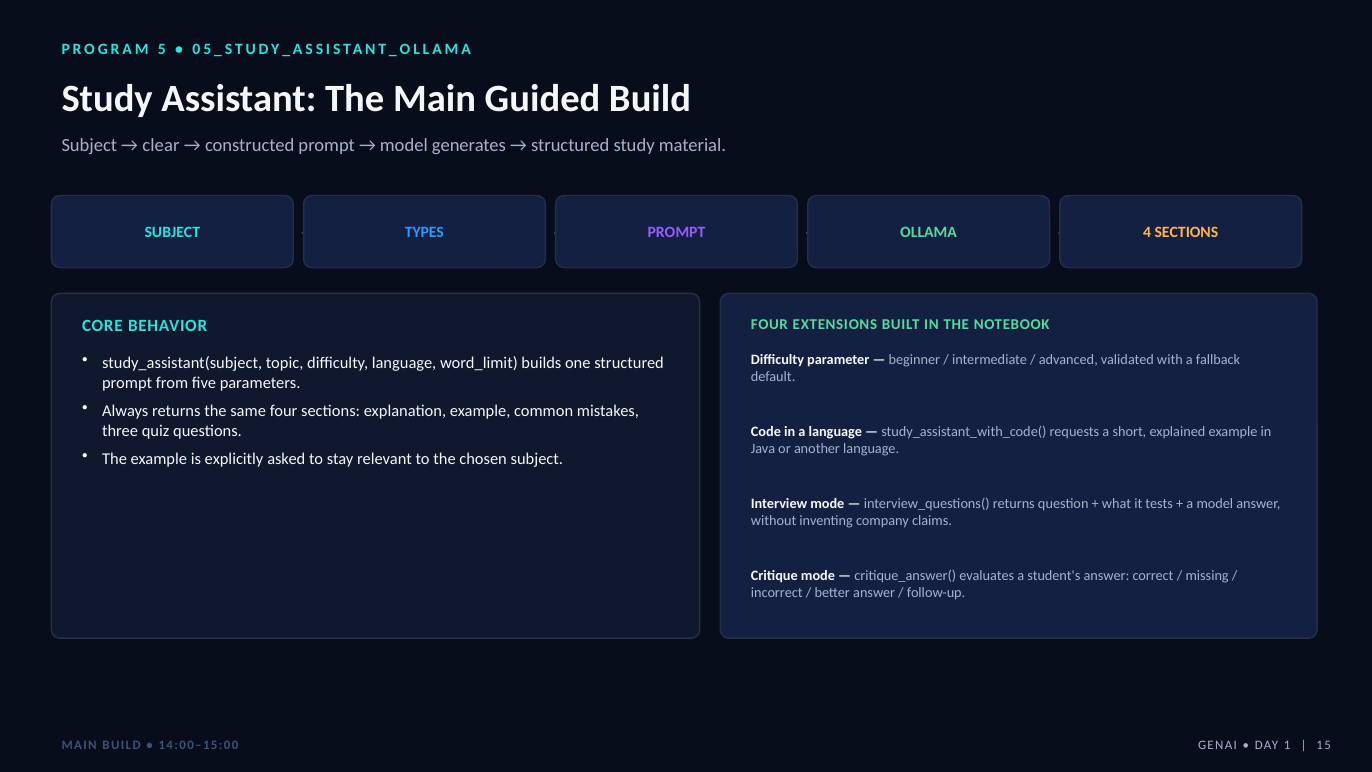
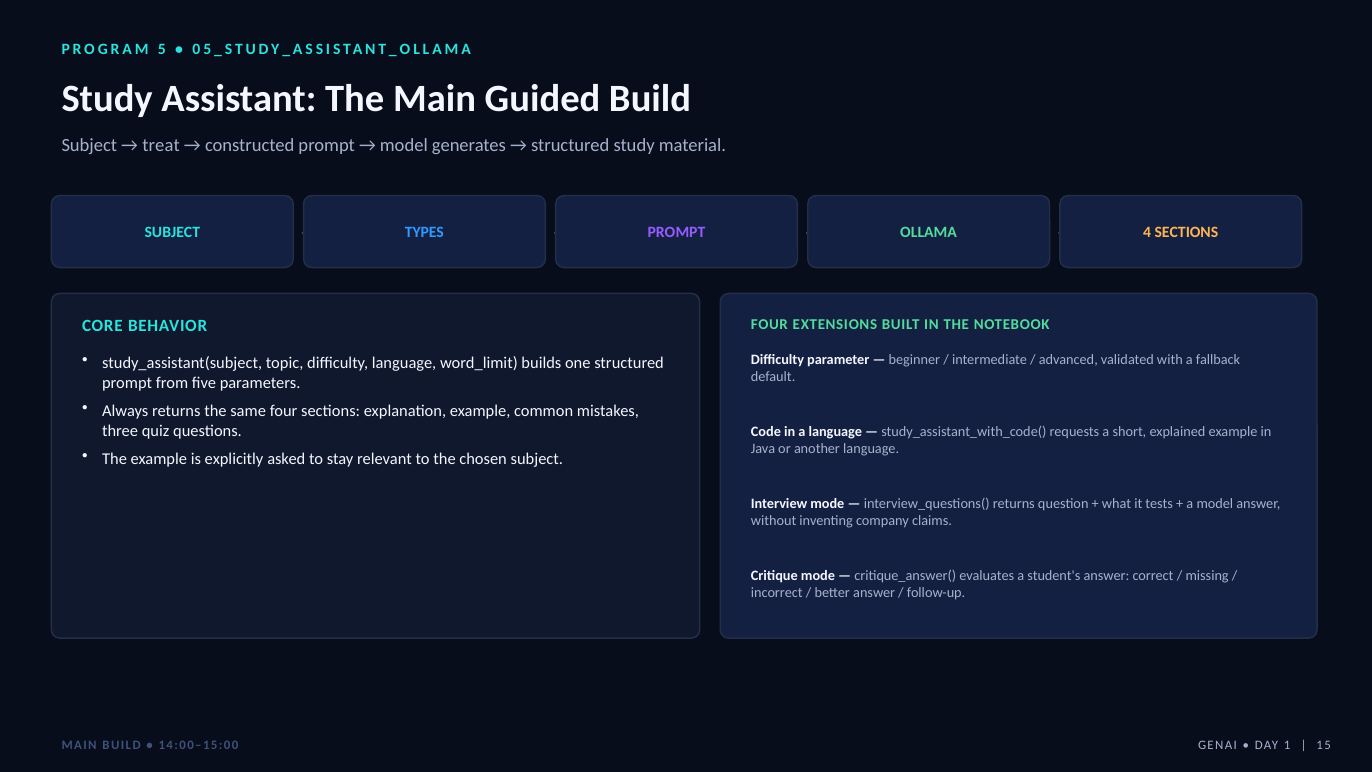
clear: clear -> treat
